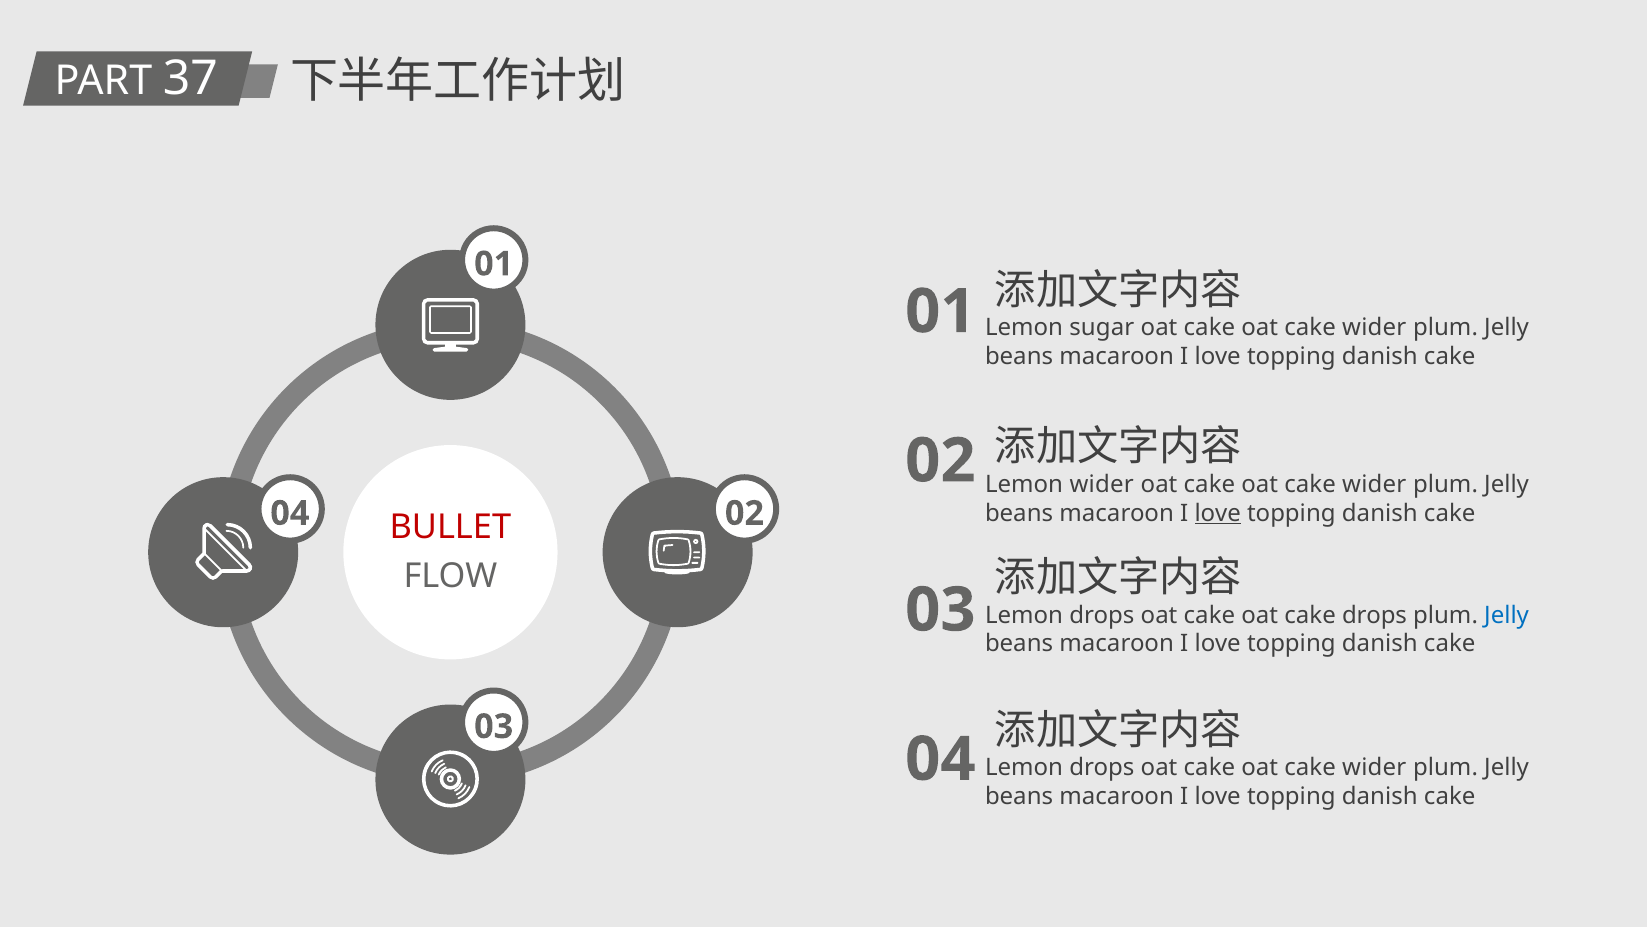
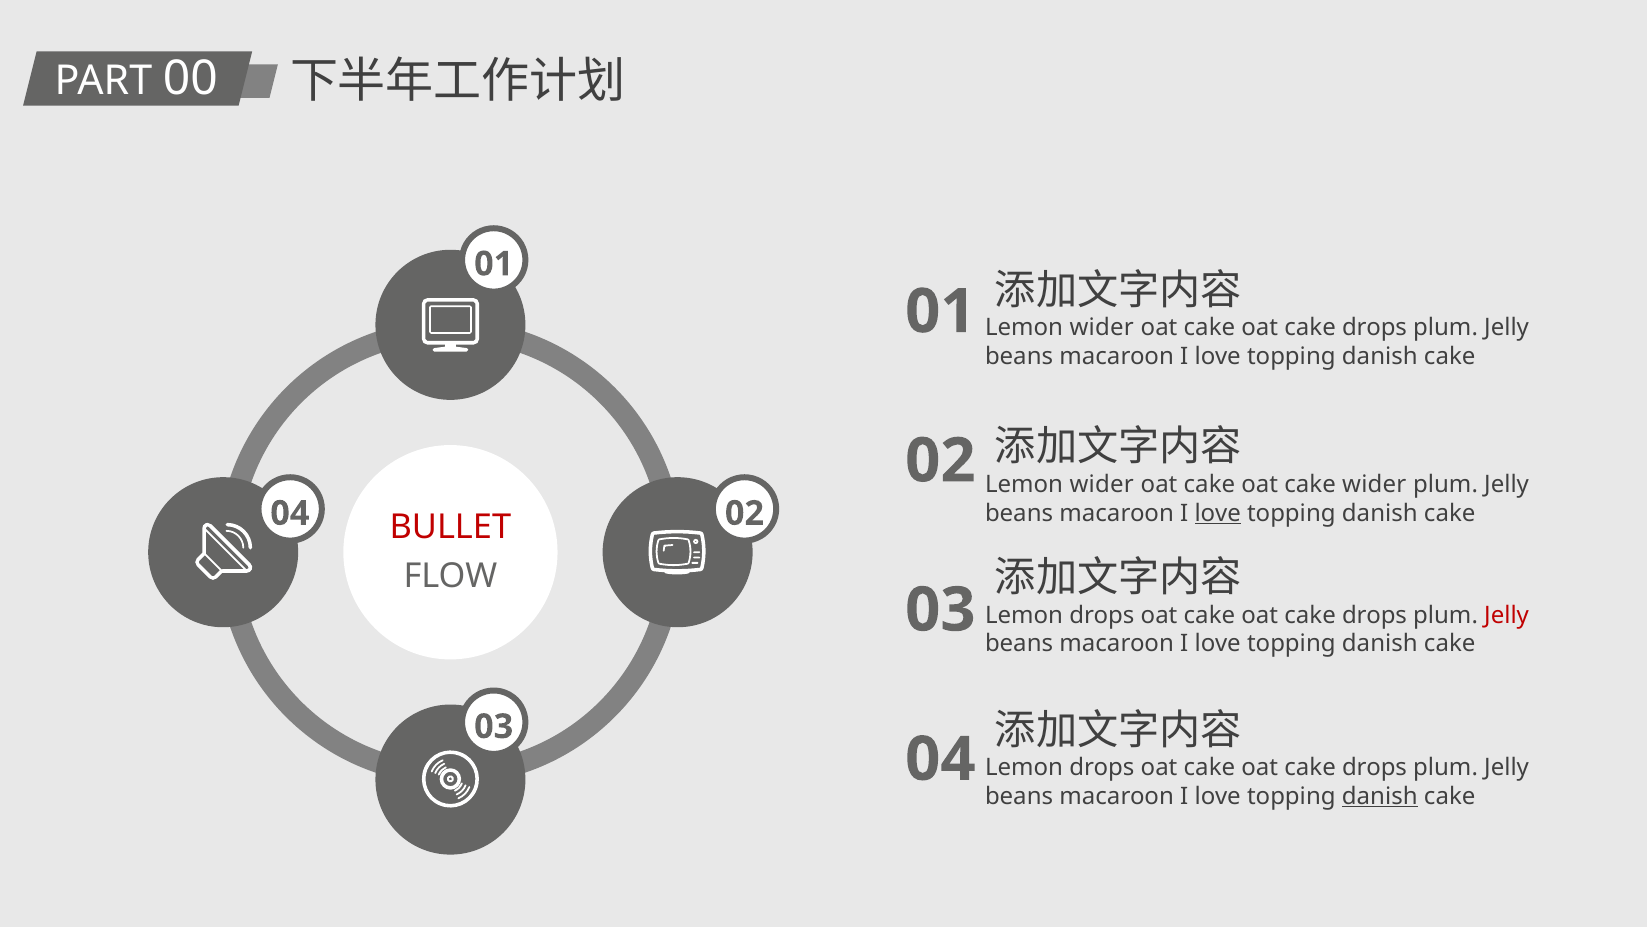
37: 37 -> 00
sugar at (1102, 327): sugar -> wider
wider at (1374, 327): wider -> drops
Jelly at (1507, 615) colour: blue -> red
wider at (1374, 767): wider -> drops
danish at (1380, 796) underline: none -> present
